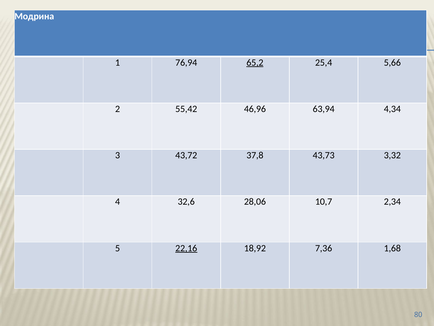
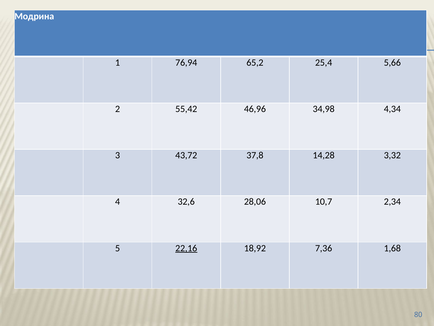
65,2 underline: present -> none
63,94: 63,94 -> 34,98
43,73: 43,73 -> 14,28
